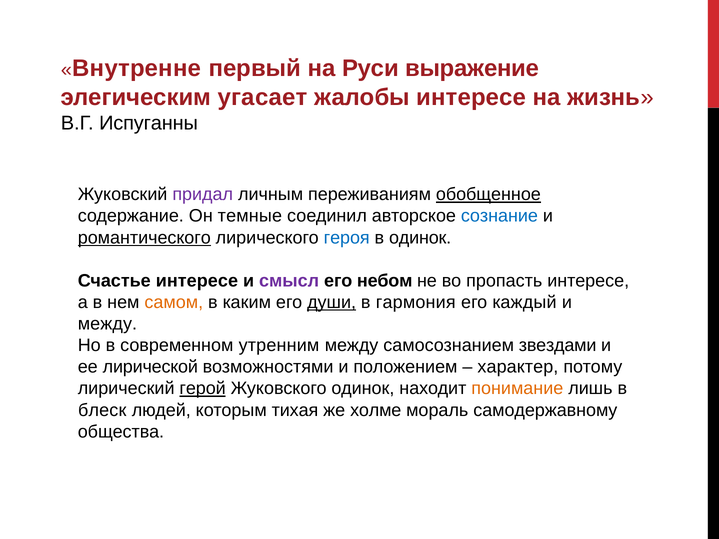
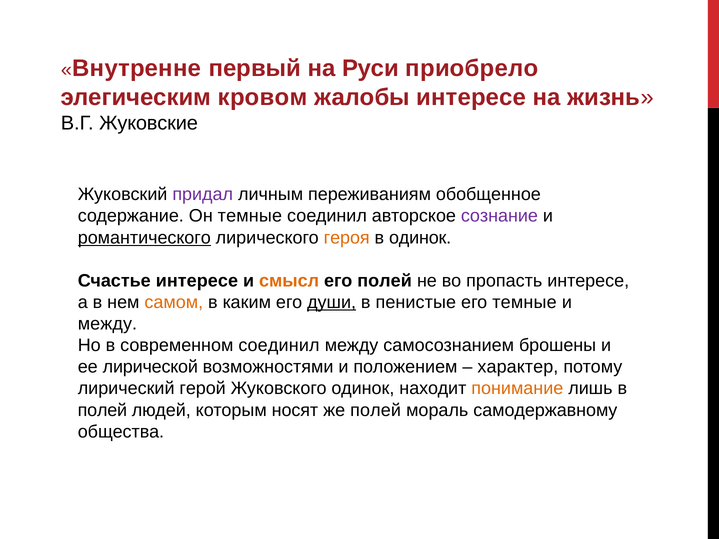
выражение: выражение -> приобрело
угасает: угасает -> кровом
Испуганны: Испуганны -> Жуковские
обобщенное underline: present -> none
сознание colour: blue -> purple
героя colour: blue -> orange
смысл colour: purple -> orange
его небом: небом -> полей
гармония: гармония -> пенистые
его каждый: каждый -> темные
современном утренним: утренним -> соединил
звездами: звездами -> брошены
герой underline: present -> none
блеск at (102, 410): блеск -> полей
тихая: тихая -> носят
же холме: холме -> полей
